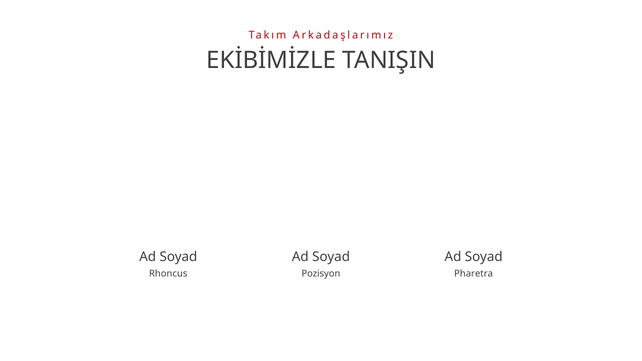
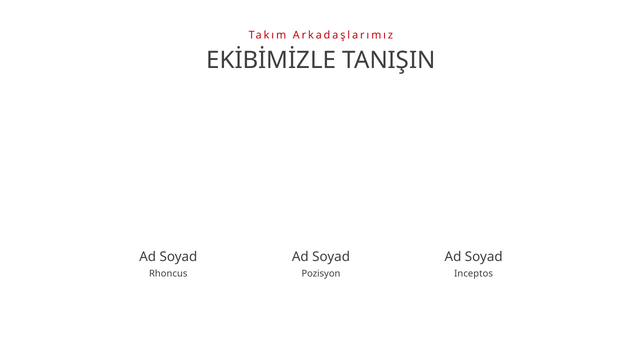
Pharetra: Pharetra -> Inceptos
